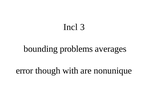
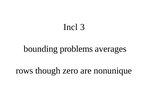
error: error -> rows
with: with -> zero
